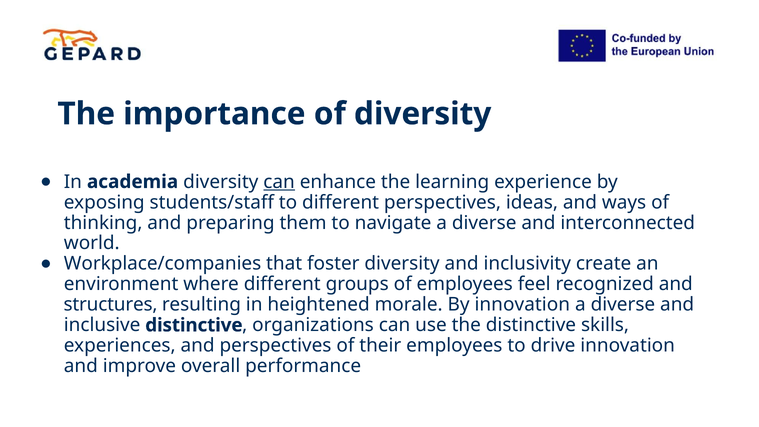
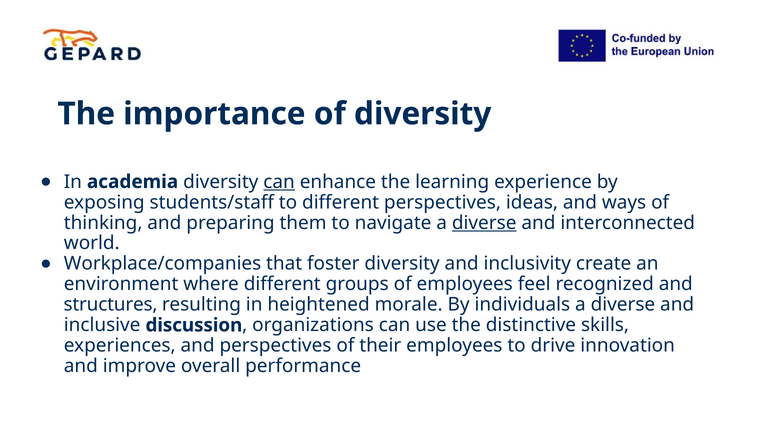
diverse at (484, 223) underline: none -> present
By innovation: innovation -> individuals
inclusive distinctive: distinctive -> discussion
